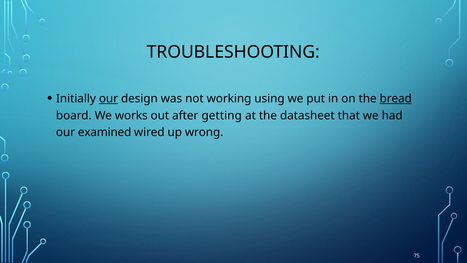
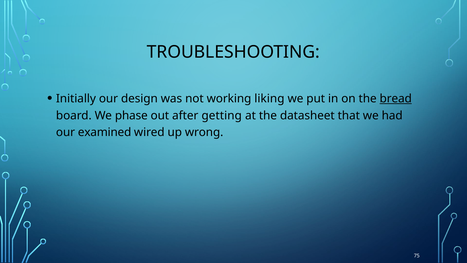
our at (108, 99) underline: present -> none
using: using -> liking
works: works -> phase
